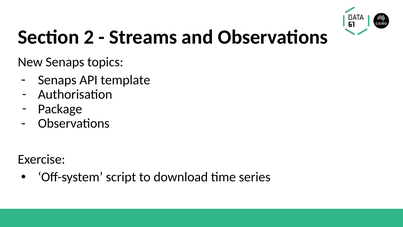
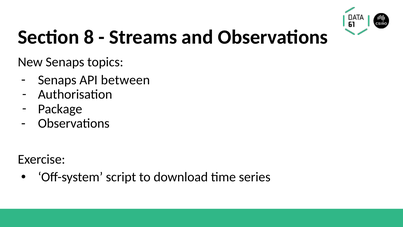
2: 2 -> 8
template: template -> between
